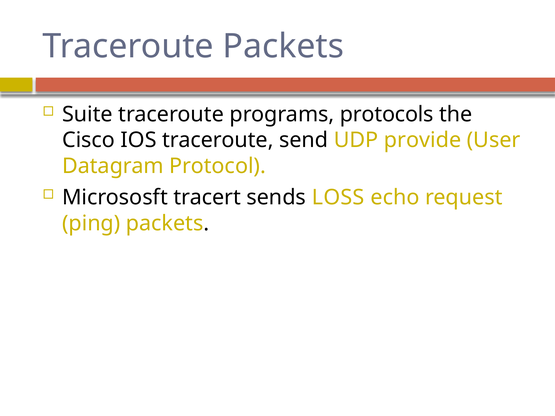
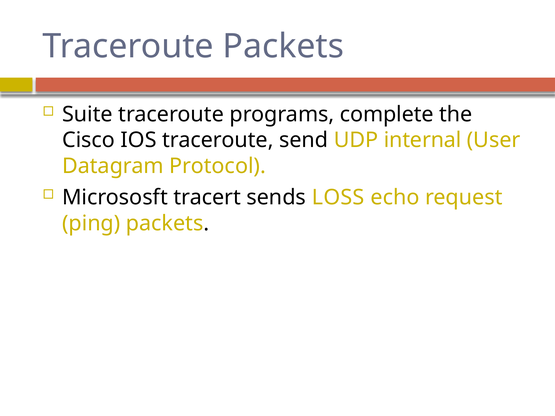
protocols: protocols -> complete
provide: provide -> internal
